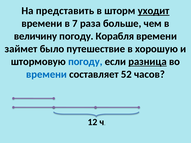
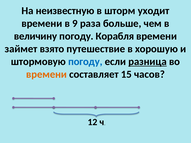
представить: представить -> неизвестную
уходит underline: present -> none
7: 7 -> 9
было: было -> взято
времени at (46, 74) colour: blue -> orange
52: 52 -> 15
